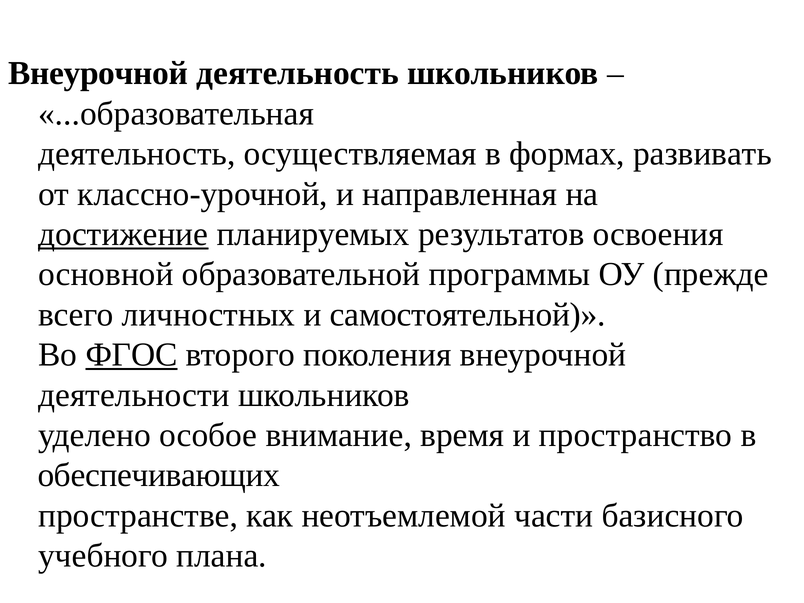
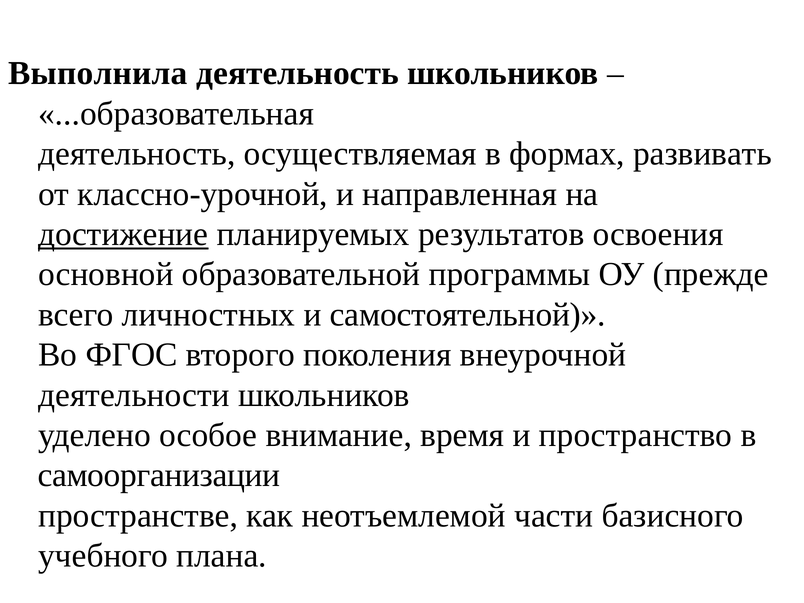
Внеурочной at (98, 73): Внеурочной -> Выполнила
ФГОС underline: present -> none
обеспечивающих: обеспечивающих -> самоорганизации
